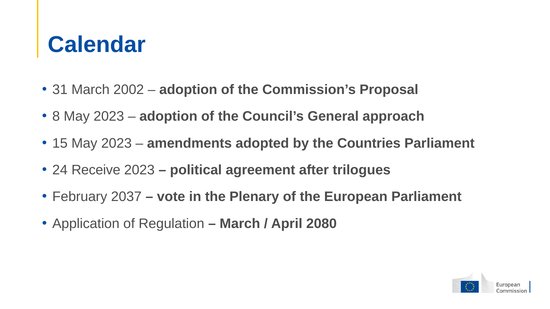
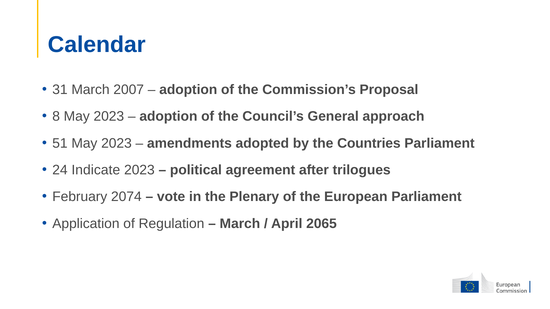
2002: 2002 -> 2007
15: 15 -> 51
Receive: Receive -> Indicate
2037: 2037 -> 2074
2080: 2080 -> 2065
